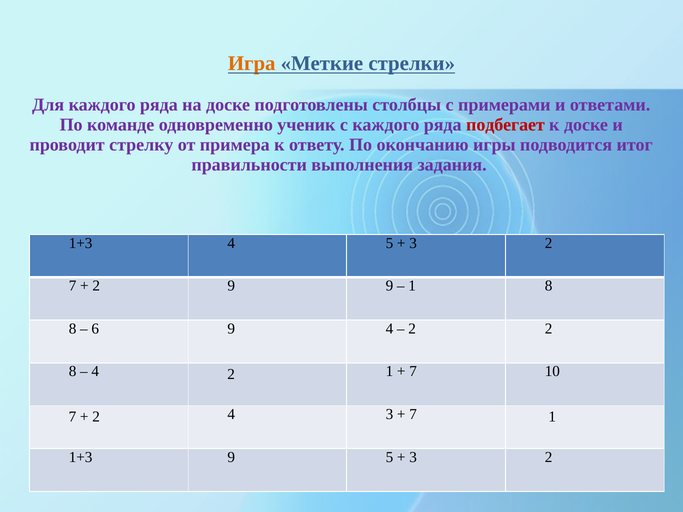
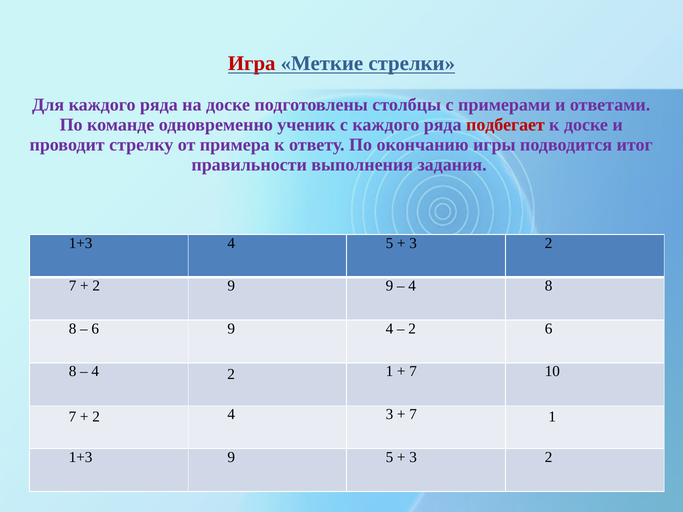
Игра colour: orange -> red
1 at (412, 286): 1 -> 4
2 2: 2 -> 6
